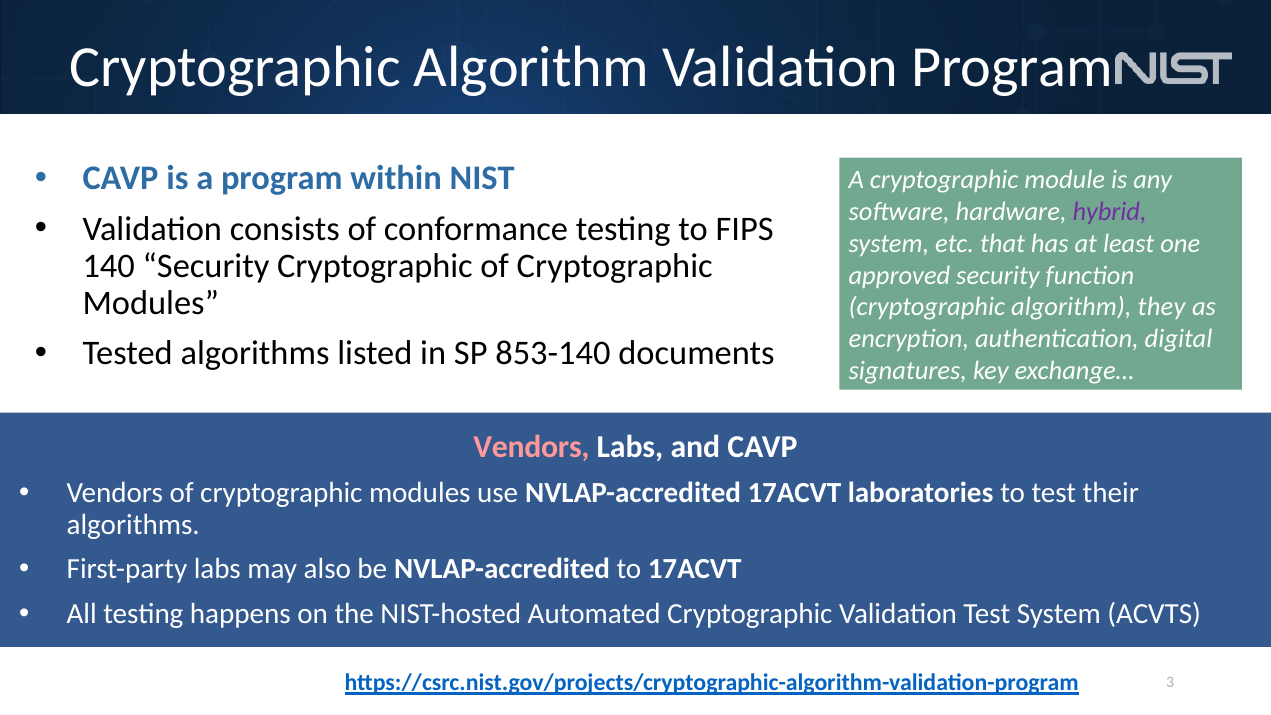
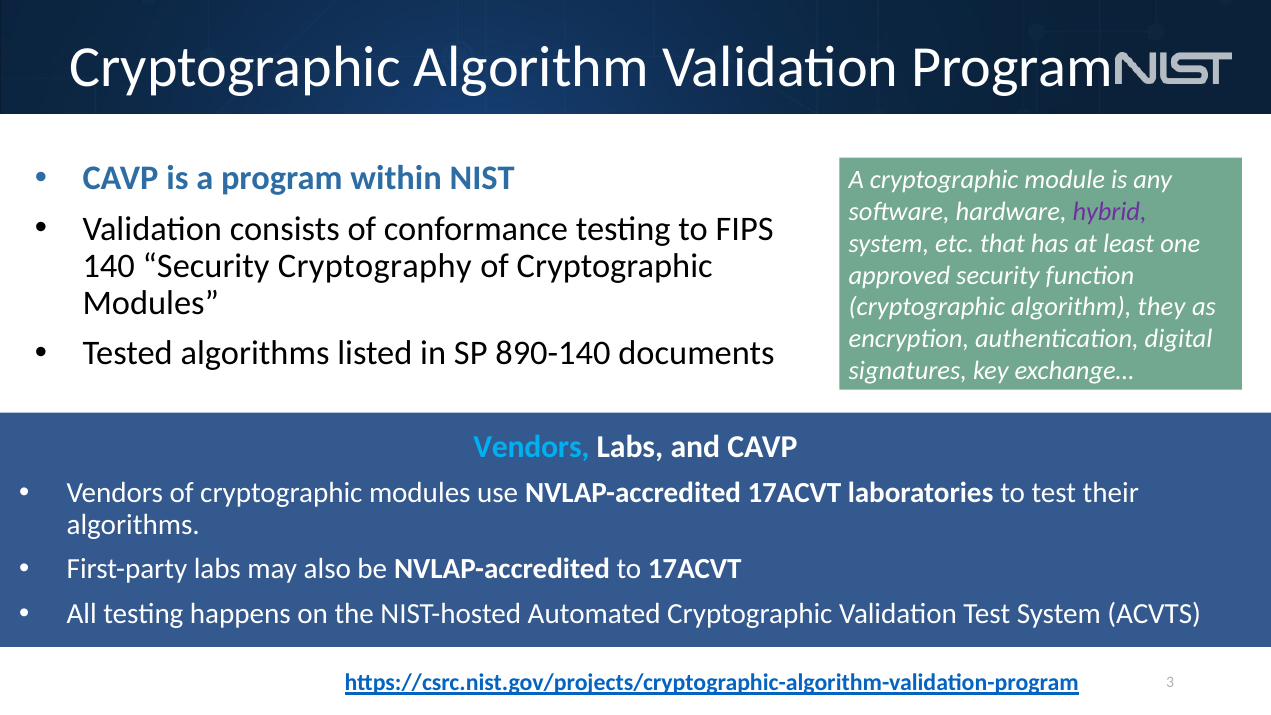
Security Cryptographic: Cryptographic -> Cryptography
853-140: 853-140 -> 890-140
Vendors at (531, 447) colour: pink -> light blue
